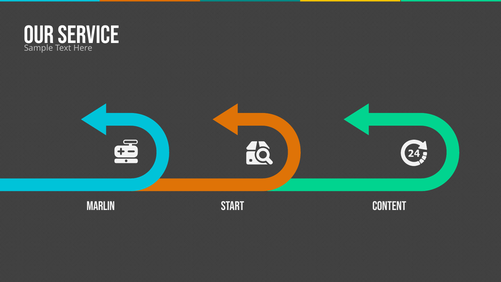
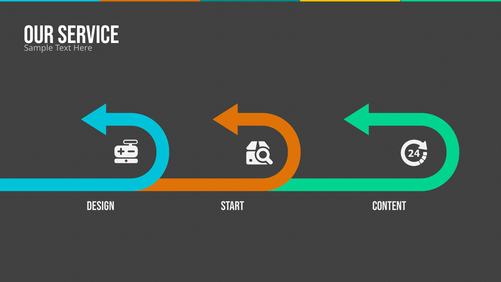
MARLIN: MARLIN -> DESIGN
